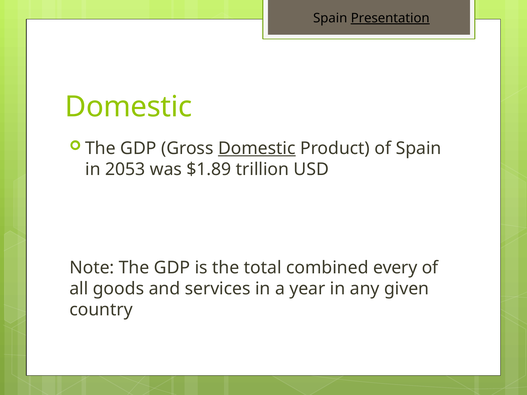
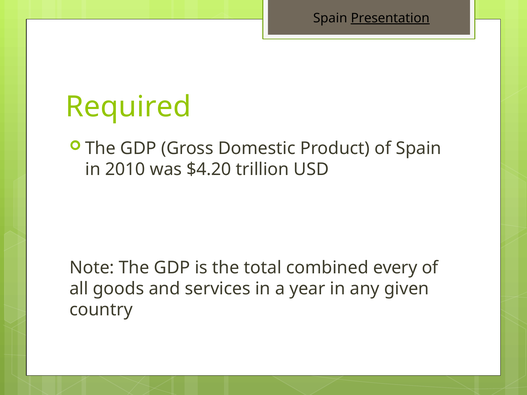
Domestic at (129, 107): Domestic -> Required
Domestic at (257, 148) underline: present -> none
2053: 2053 -> 2010
$1.89: $1.89 -> $4.20
